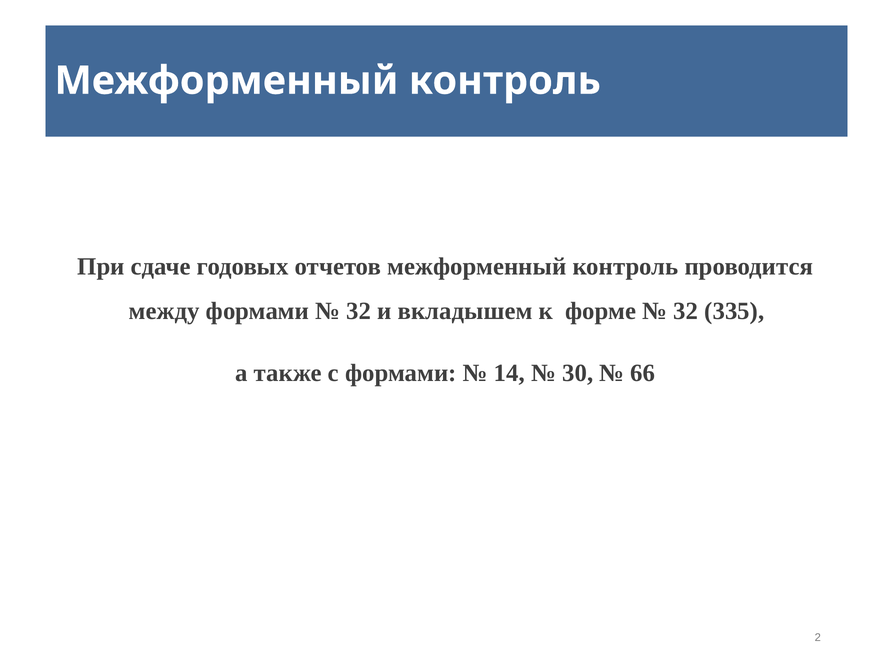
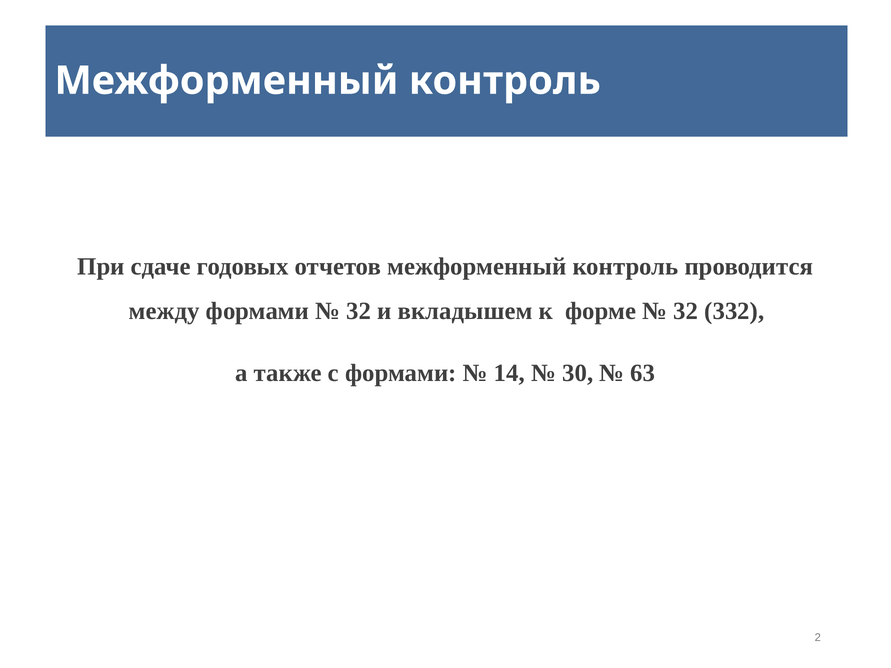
335: 335 -> 332
66: 66 -> 63
